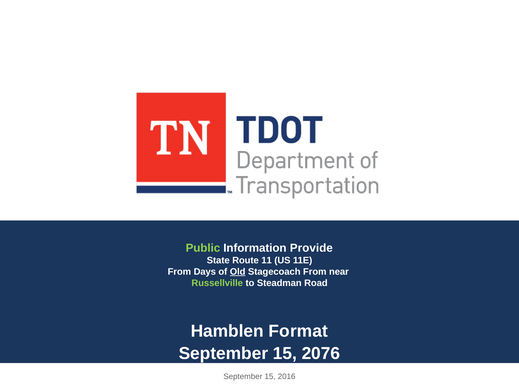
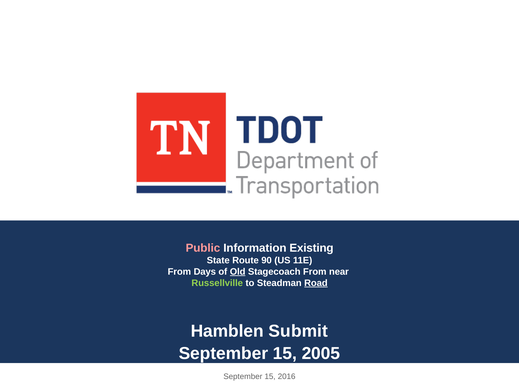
Public colour: light green -> pink
Provide: Provide -> Existing
11: 11 -> 90
Road underline: none -> present
Format: Format -> Submit
2076: 2076 -> 2005
